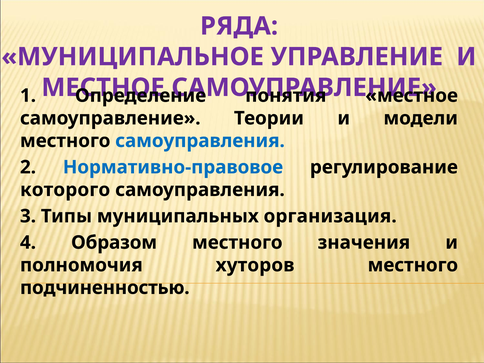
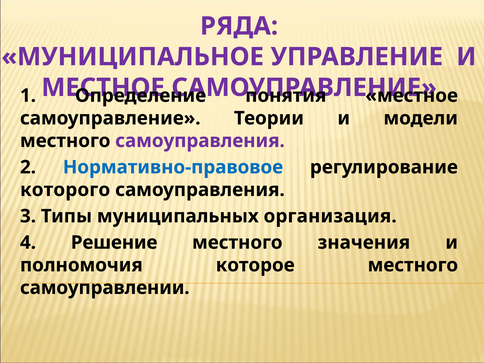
самоуправления at (200, 141) colour: blue -> purple
Образом: Образом -> Решение
хуторов: хуторов -> которое
подчиненностью: подчиненностью -> самоуправлении
